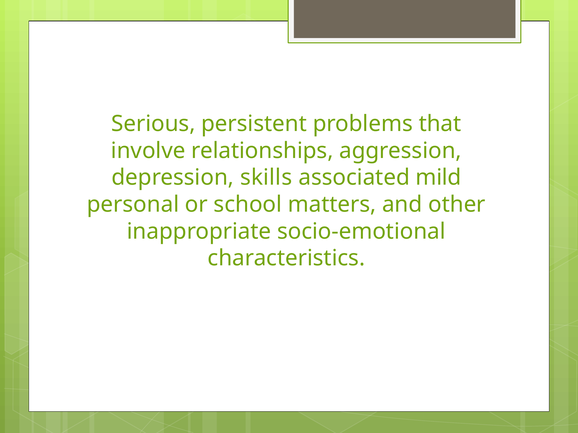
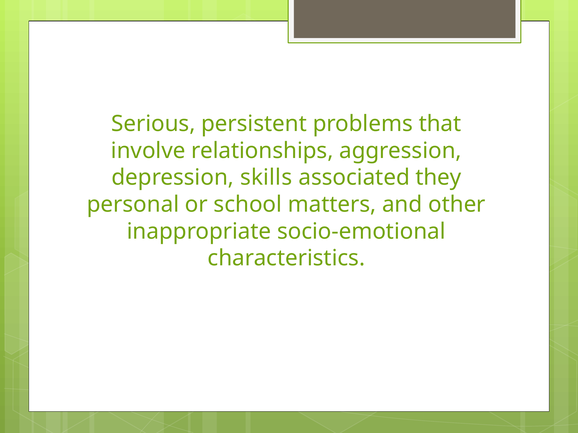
mild: mild -> they
